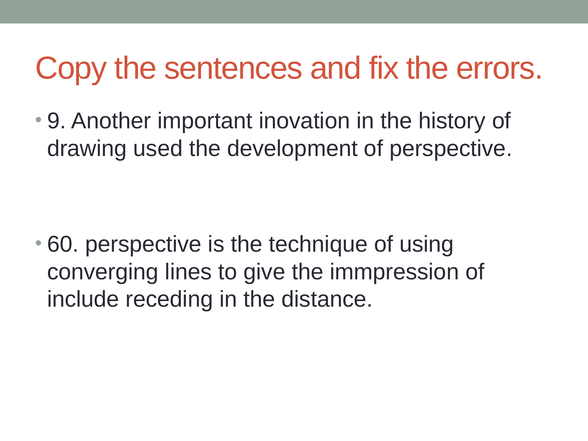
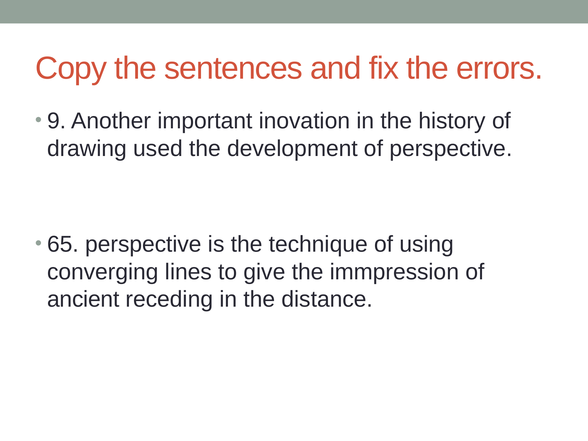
60: 60 -> 65
include: include -> ancient
